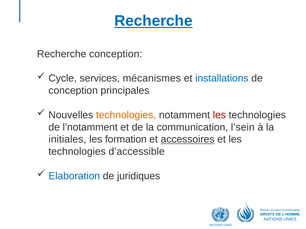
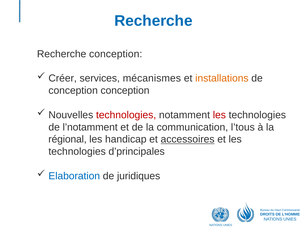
Recherche at (153, 21) underline: present -> none
Cycle: Cycle -> Créer
installations colour: blue -> orange
conception principales: principales -> conception
technologies at (126, 115) colour: orange -> red
l’sein: l’sein -> l’tous
initiales: initiales -> régional
formation: formation -> handicap
d’accessible: d’accessible -> d’principales
